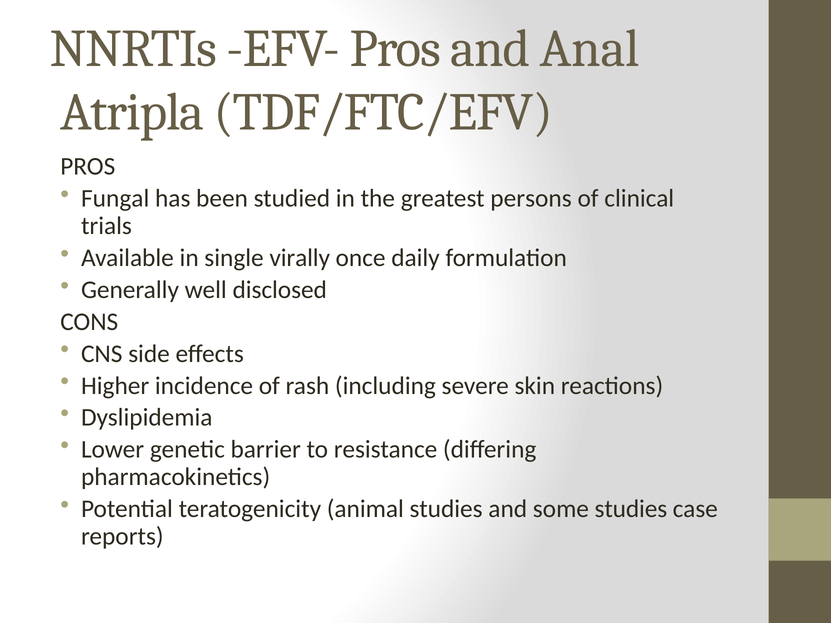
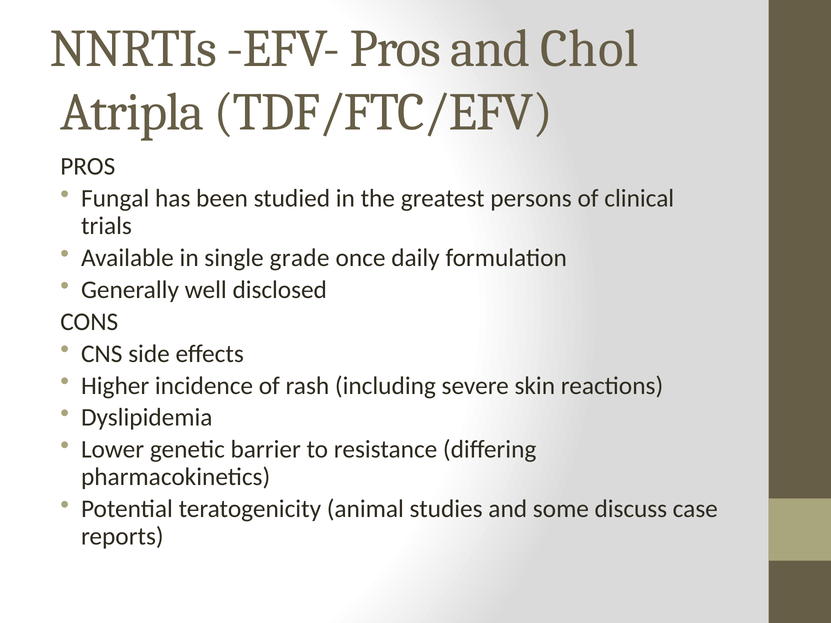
Anal: Anal -> Chol
virally: virally -> grade
some studies: studies -> discuss
